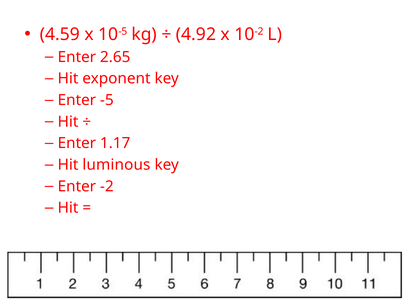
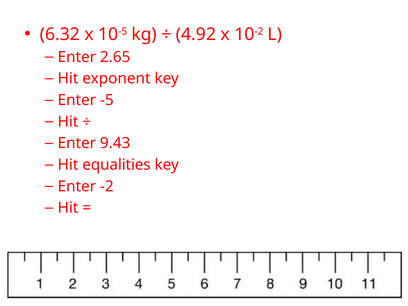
4.59: 4.59 -> 6.32
1.17: 1.17 -> 9.43
luminous: luminous -> equalities
